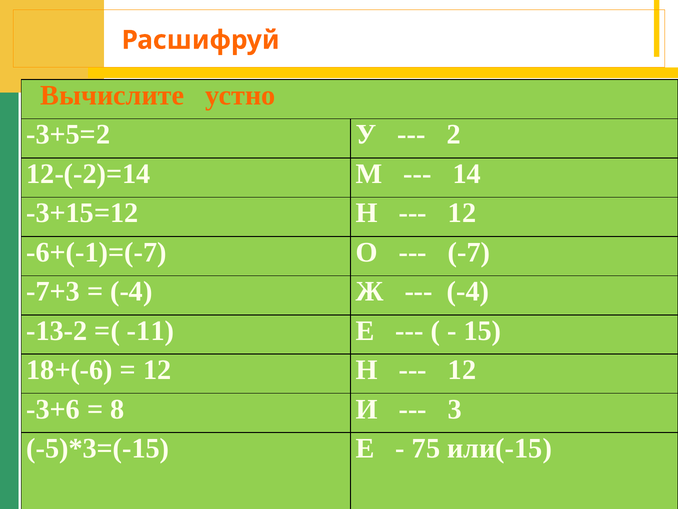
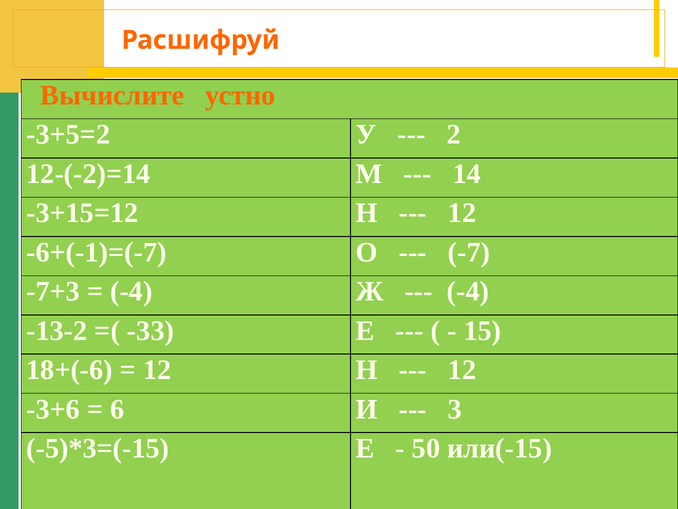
-11: -11 -> -33
8: 8 -> 6
75: 75 -> 50
